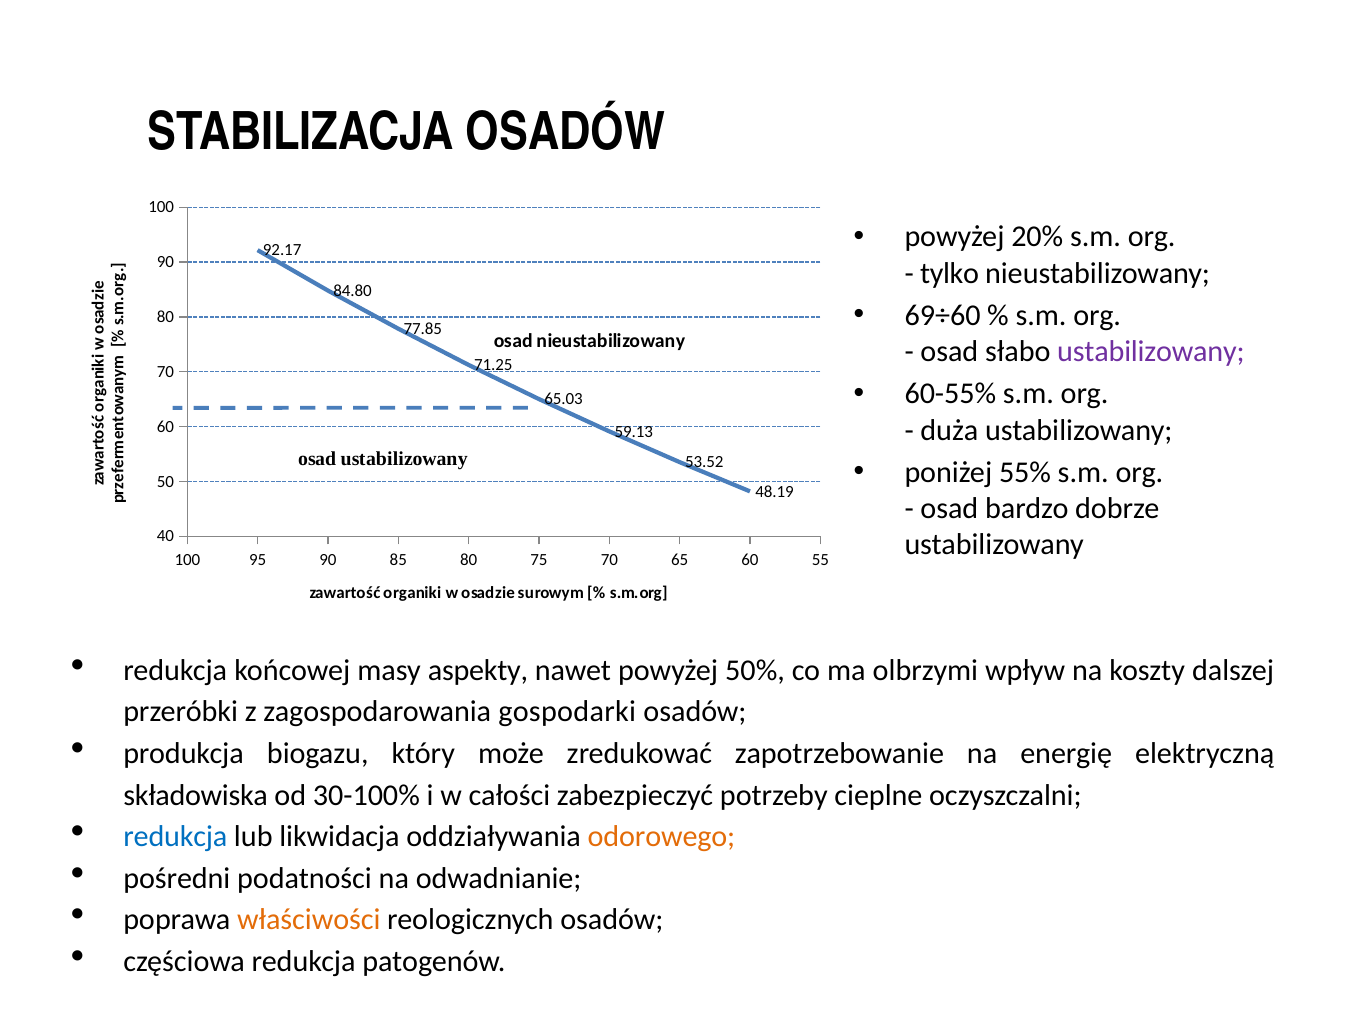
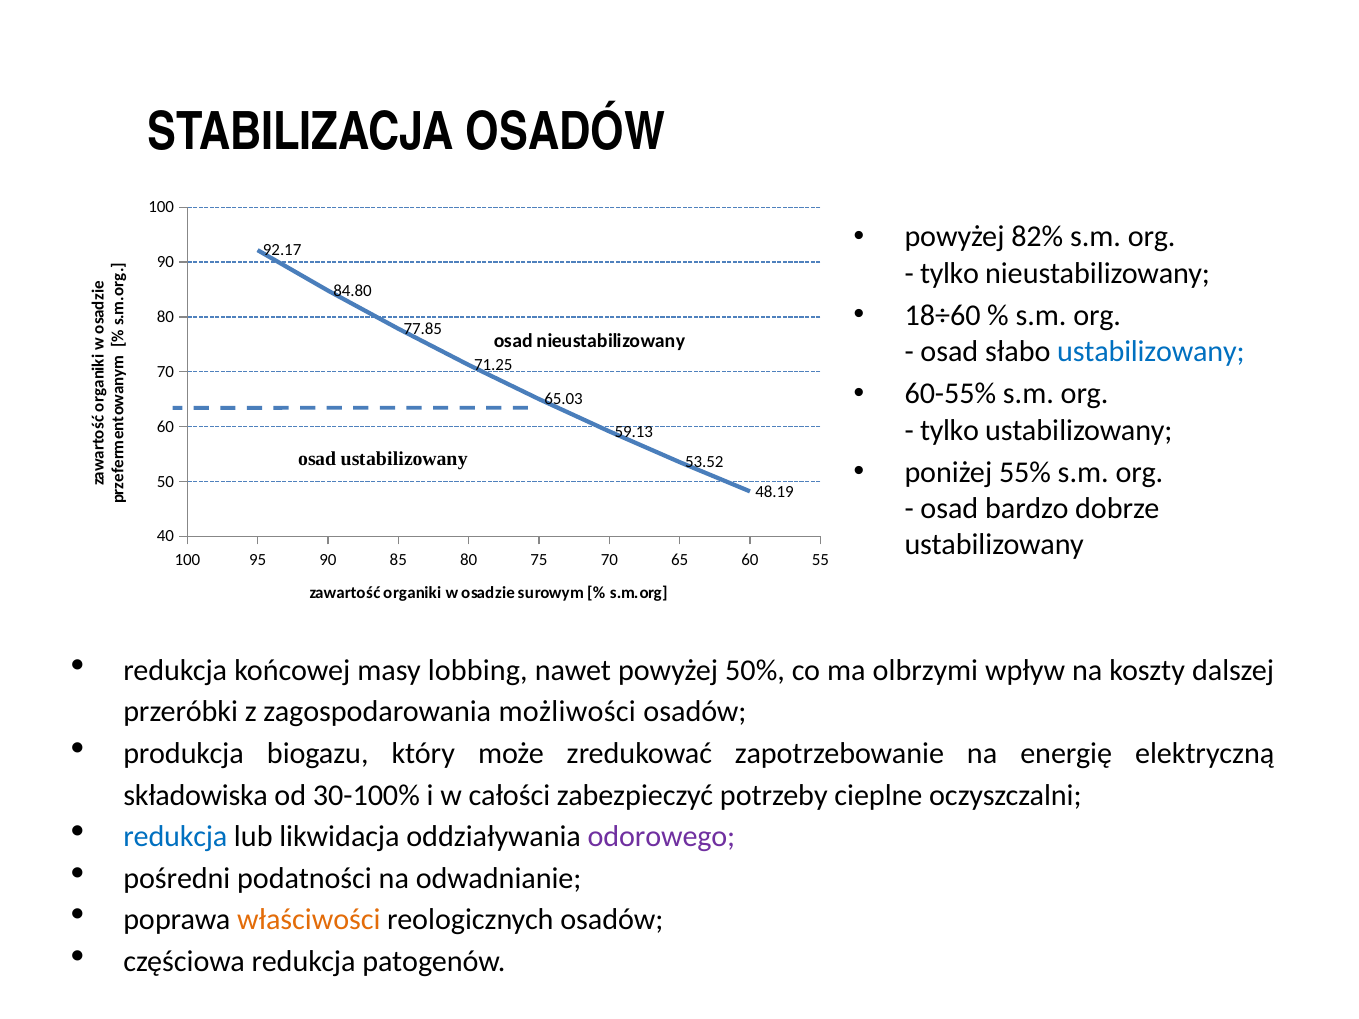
20%: 20% -> 82%
69÷60: 69÷60 -> 18÷60
ustabilizowany at (1151, 352) colour: purple -> blue
duża at (949, 430): duża -> tylko
aspekty: aspekty -> lobbing
gospodarki: gospodarki -> możliwości
odorowego colour: orange -> purple
